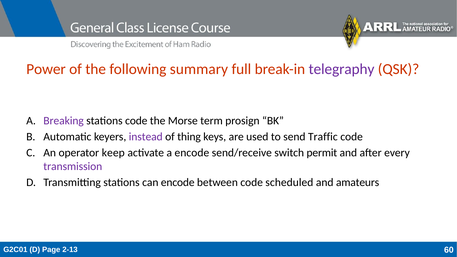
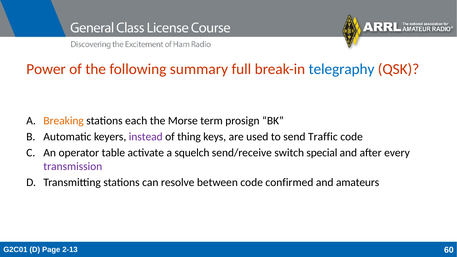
telegraphy colour: purple -> blue
Breaking colour: purple -> orange
stations code: code -> each
keep: keep -> table
a encode: encode -> squelch
permit: permit -> special
can encode: encode -> resolve
scheduled: scheduled -> confirmed
